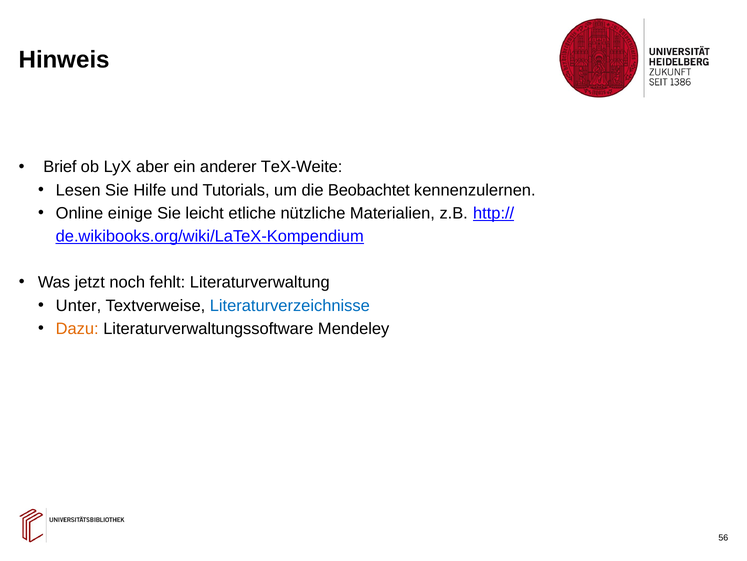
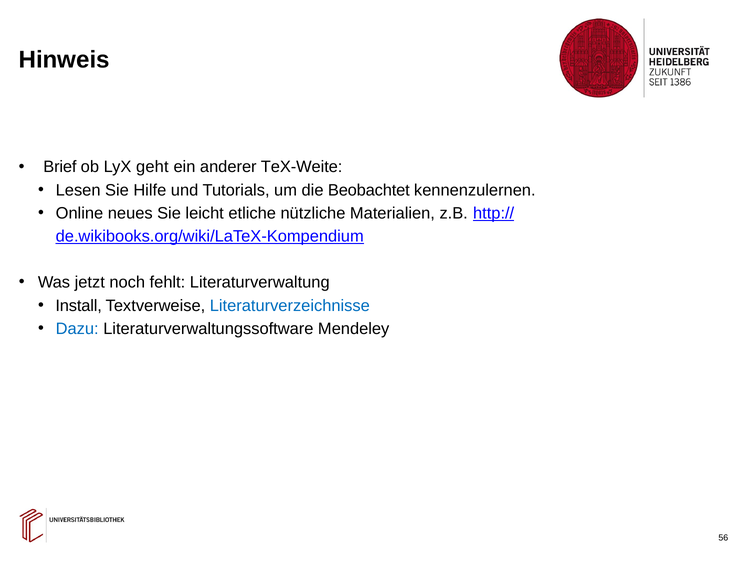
aber: aber -> geht
einige: einige -> neues
Unter: Unter -> Install
Dazu colour: orange -> blue
